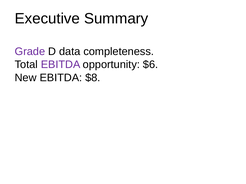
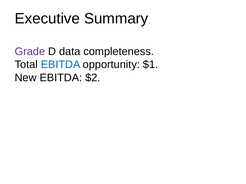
EBITDA at (61, 65) colour: purple -> blue
$6: $6 -> $1
$8: $8 -> $2
